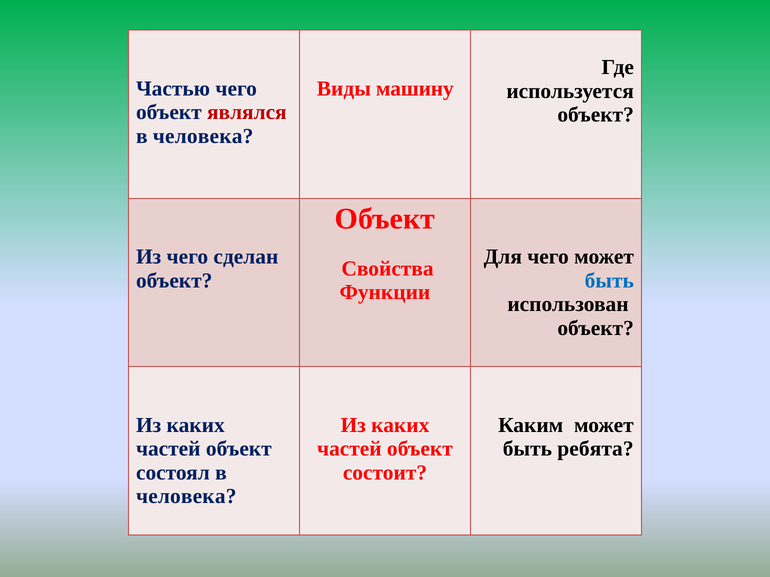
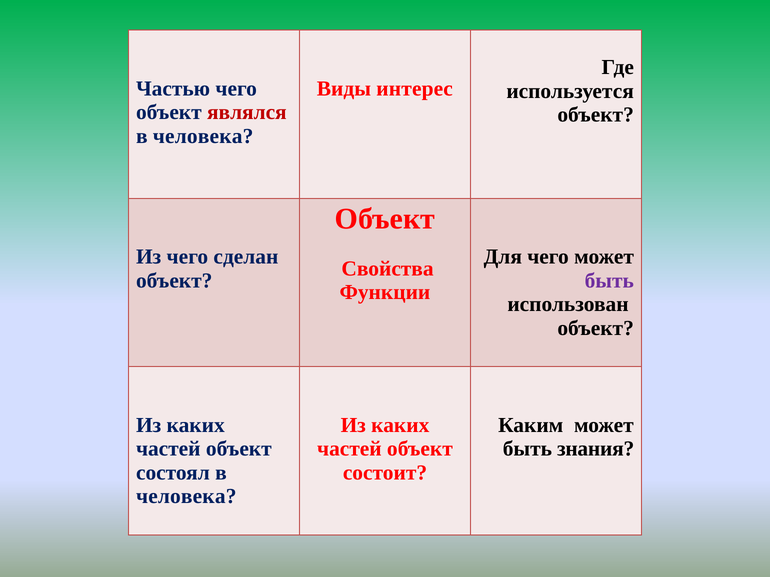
машину: машину -> интерес
быть at (609, 281) colour: blue -> purple
ребята: ребята -> знания
